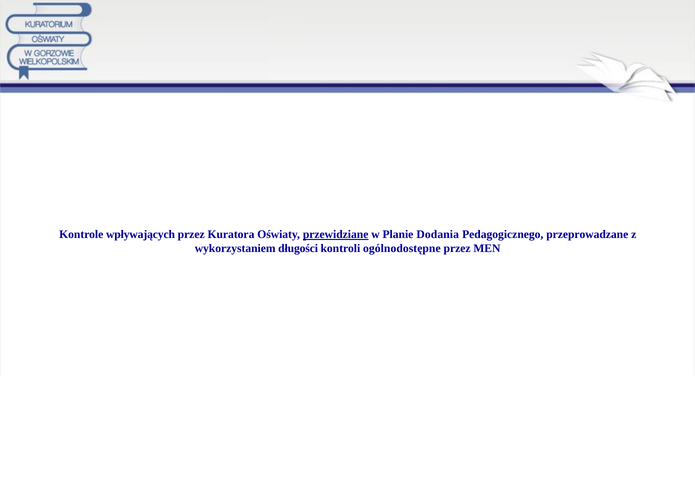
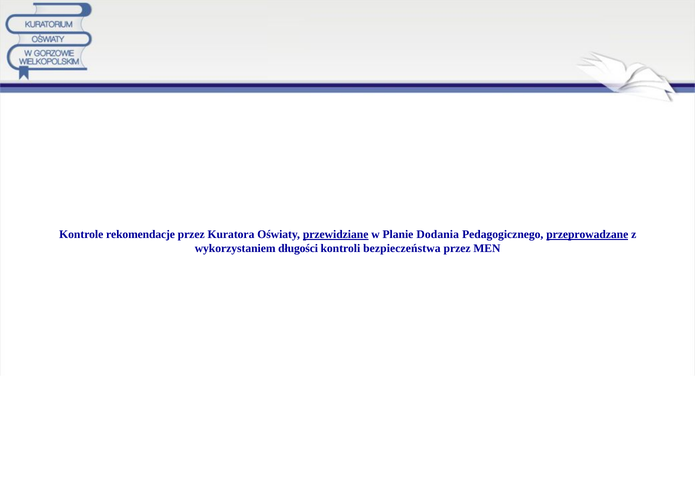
wpływających: wpływających -> rekomendacje
przeprowadzane underline: none -> present
ogólnodostępne: ogólnodostępne -> bezpieczeństwa
